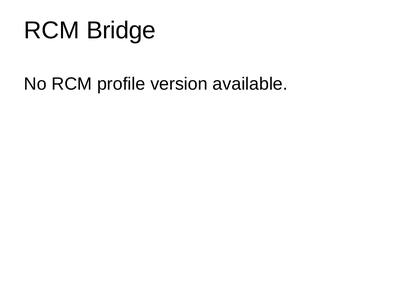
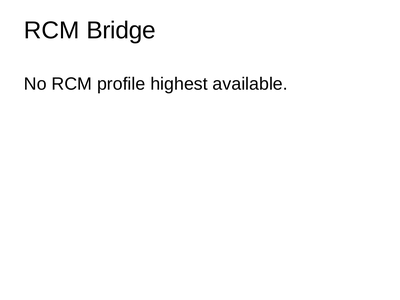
version: version -> highest
